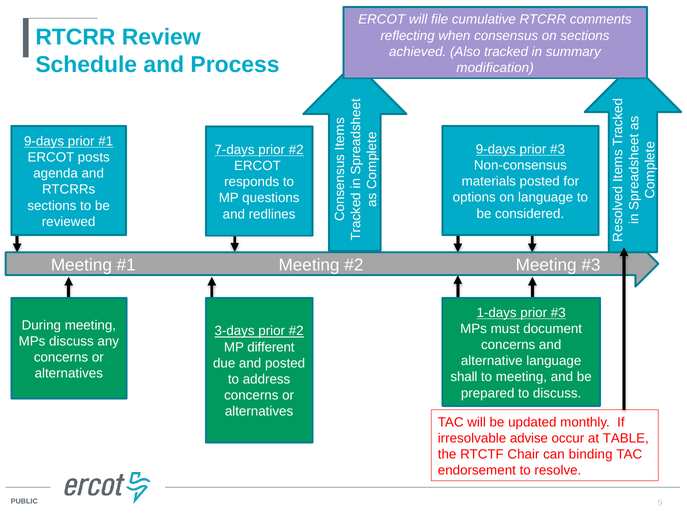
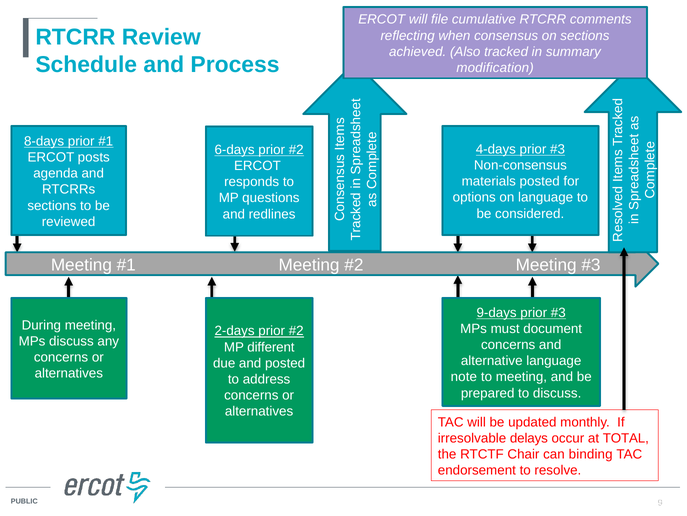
9-days at (44, 141): 9-days -> 8-days
9-days at (496, 149): 9-days -> 4-days
7-days: 7-days -> 6-days
1-days: 1-days -> 9-days
3-days: 3-days -> 2-days
shall: shall -> note
advise: advise -> delays
TABLE: TABLE -> TOTAL
